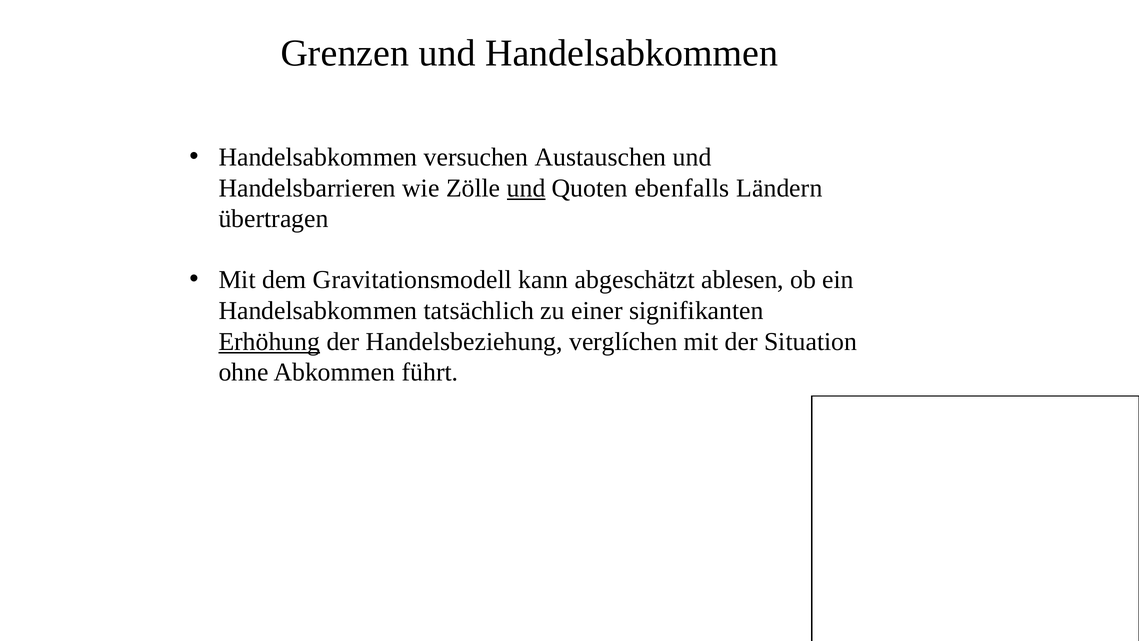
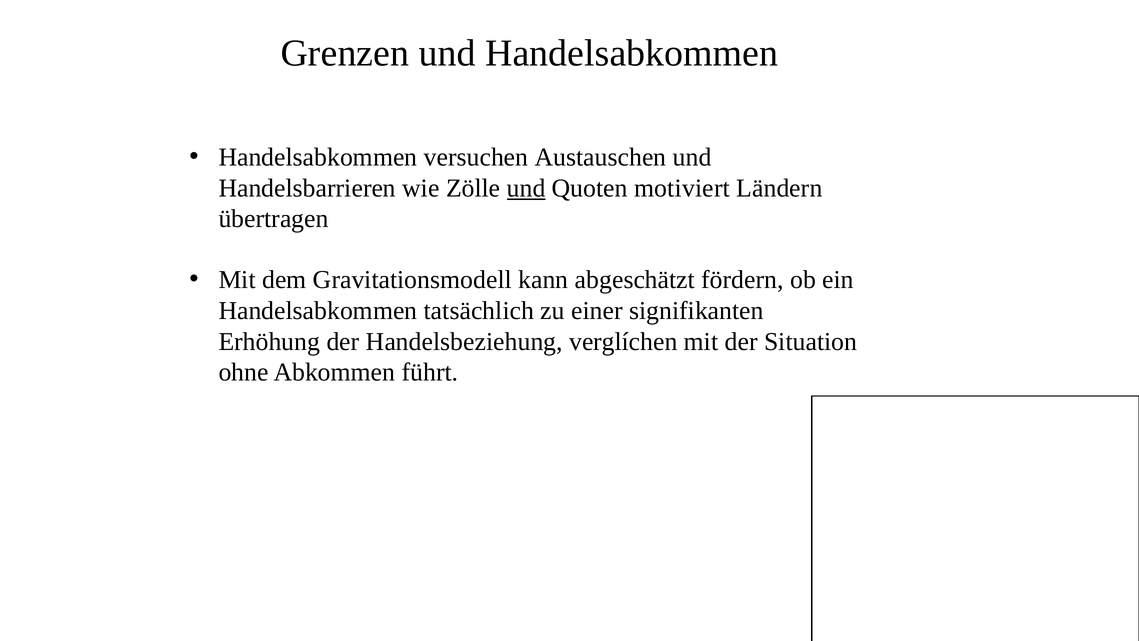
ebenfalls: ebenfalls -> motiviert
ablesen: ablesen -> fördern
Erhöhung underline: present -> none
